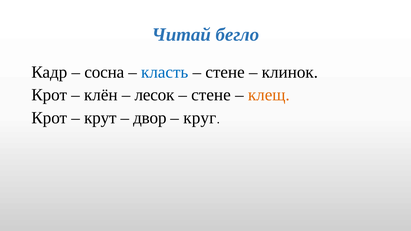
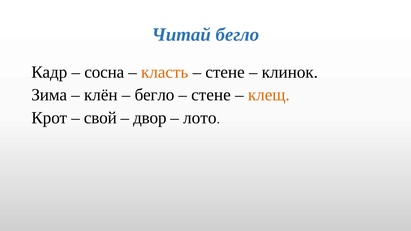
класть colour: blue -> orange
Крот at (49, 95): Крот -> Зима
лесок at (154, 95): лесок -> бегло
крут: крут -> свой
круг: круг -> лото
